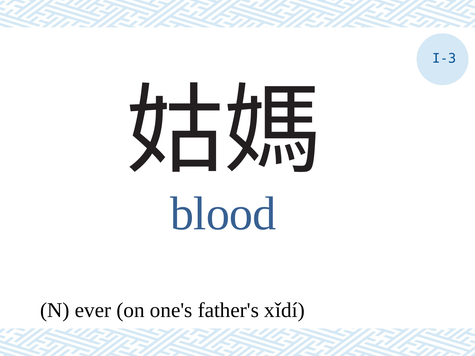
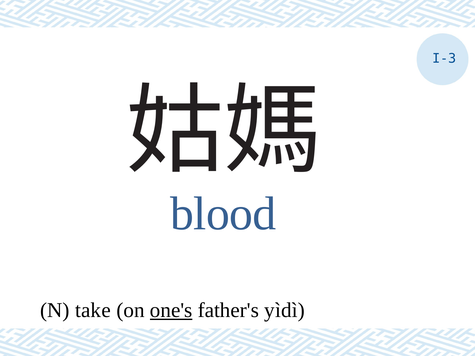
ever: ever -> take
one's underline: none -> present
xǐdí: xǐdí -> yìdì
